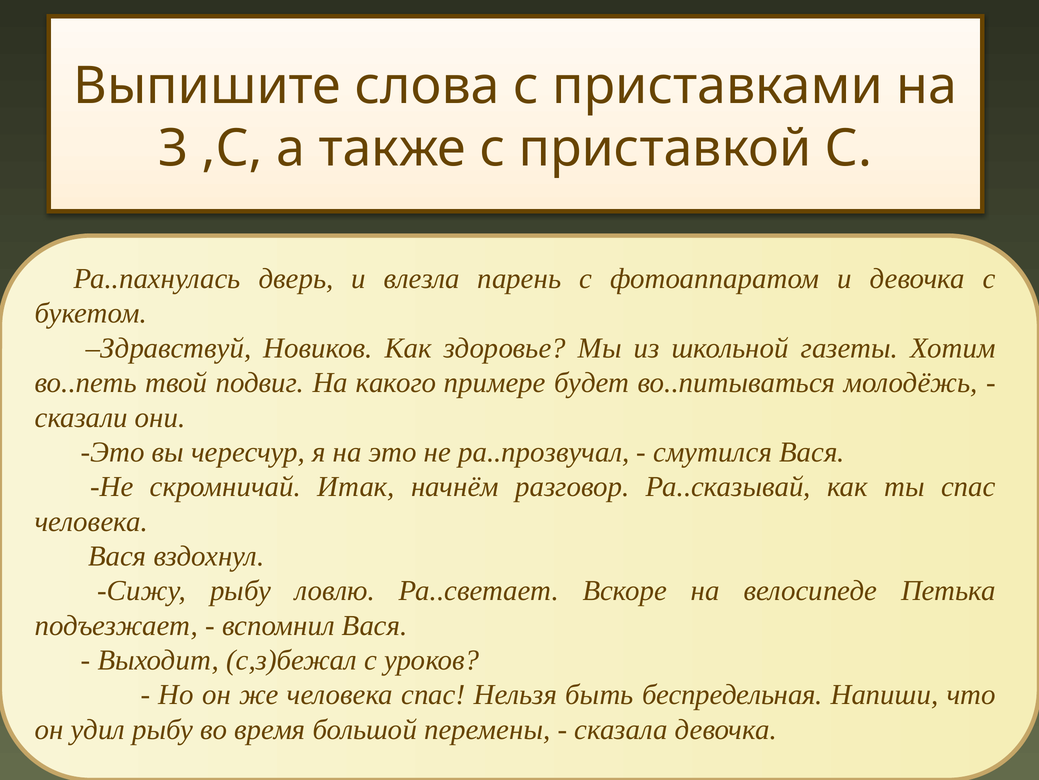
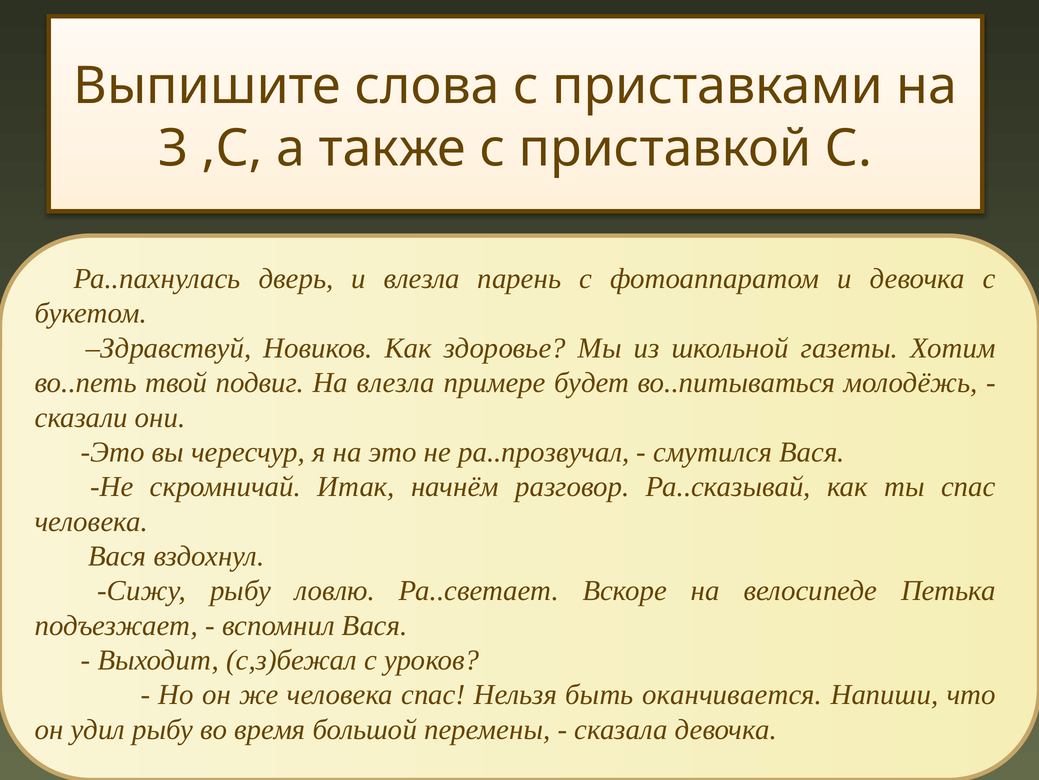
На какого: какого -> влезла
беспредельная: беспредельная -> оканчивается
